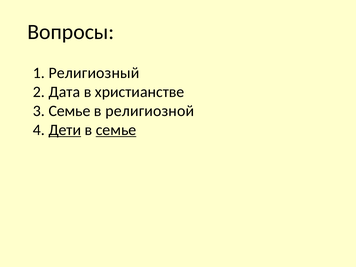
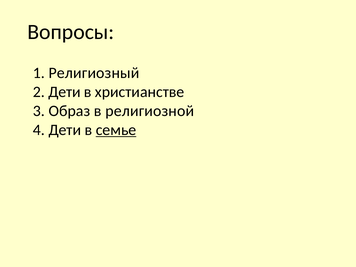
2 Дата: Дата -> Дети
3 Семье: Семье -> Образ
Дети at (65, 130) underline: present -> none
